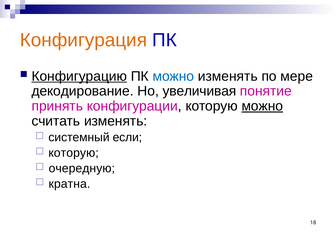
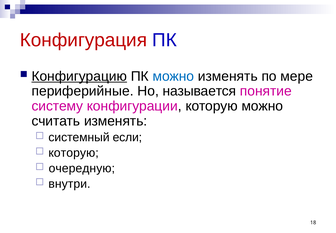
Конфигурация colour: orange -> red
декодирование: декодирование -> периферийные
увеличивая: увеличивая -> называется
принять: принять -> систему
можно at (262, 106) underline: present -> none
кратна: кратна -> внутри
